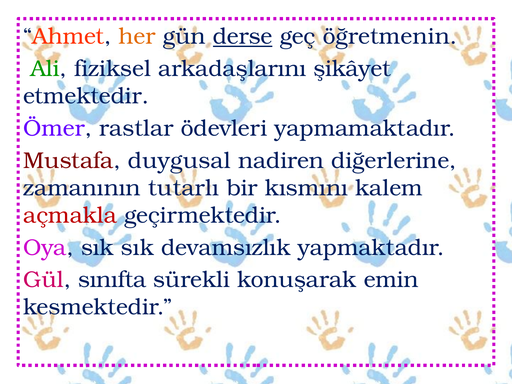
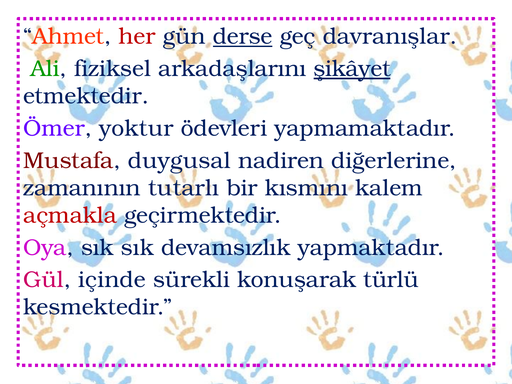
her colour: orange -> red
öğretmenin: öğretmenin -> davranışlar
şikâyet underline: none -> present
rastlar: rastlar -> yoktur
sınıfta: sınıfta -> içinde
emin: emin -> türlü
